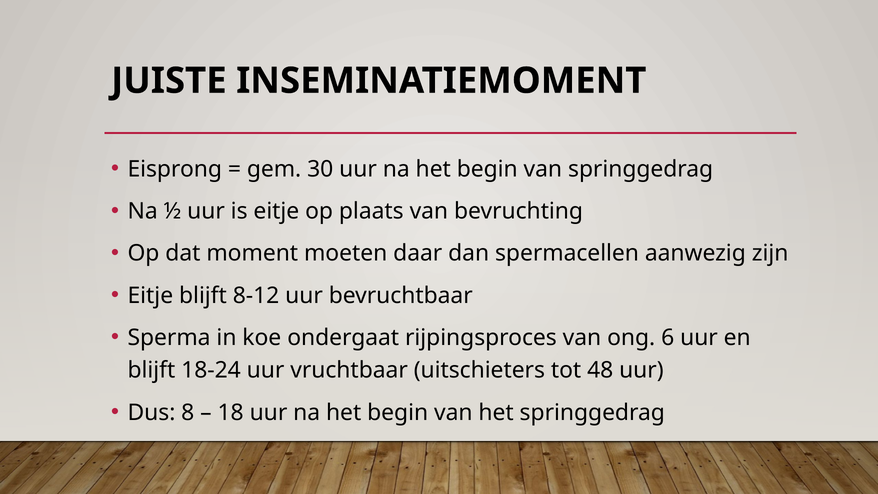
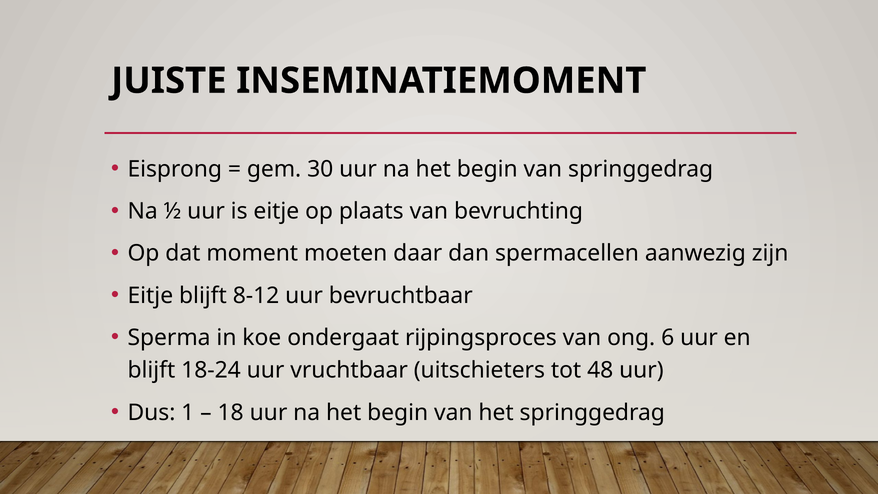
8: 8 -> 1
